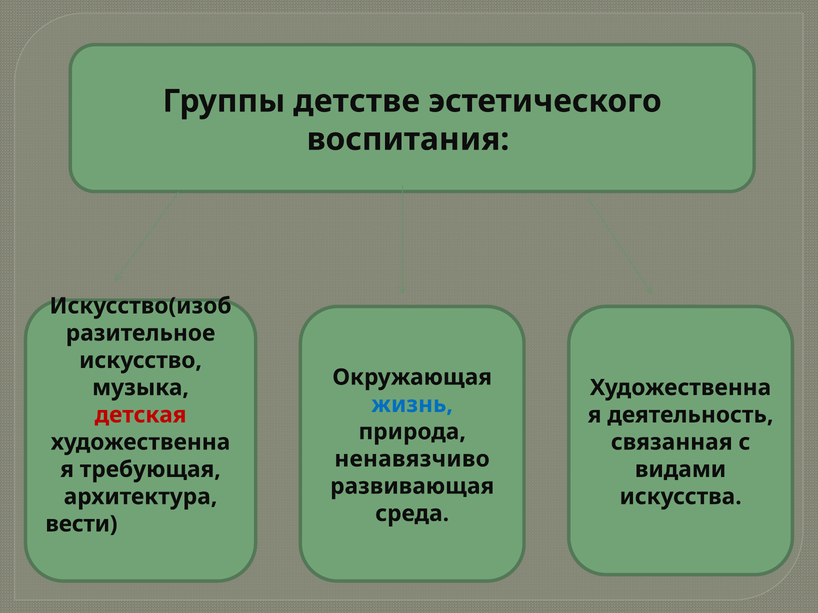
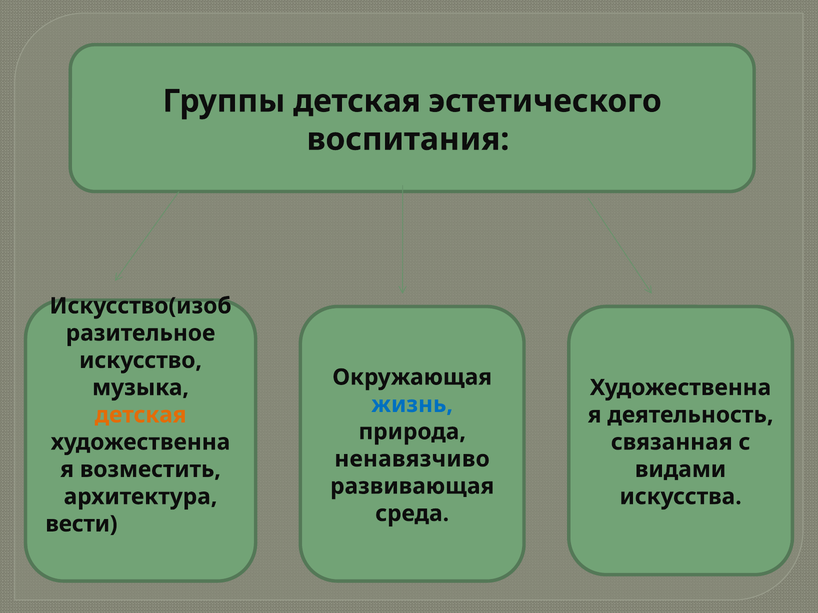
Группы детстве: детстве -> детская
детская at (141, 415) colour: red -> orange
требующая: требующая -> возместить
